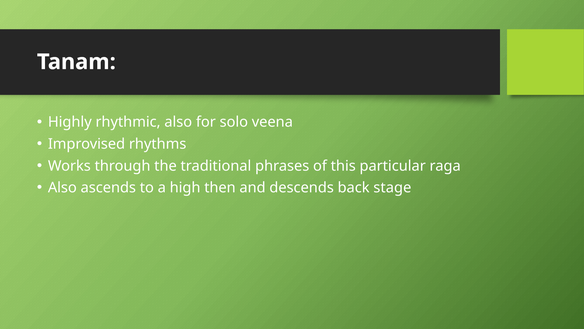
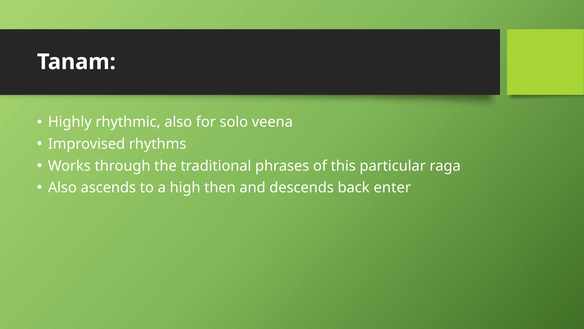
stage: stage -> enter
